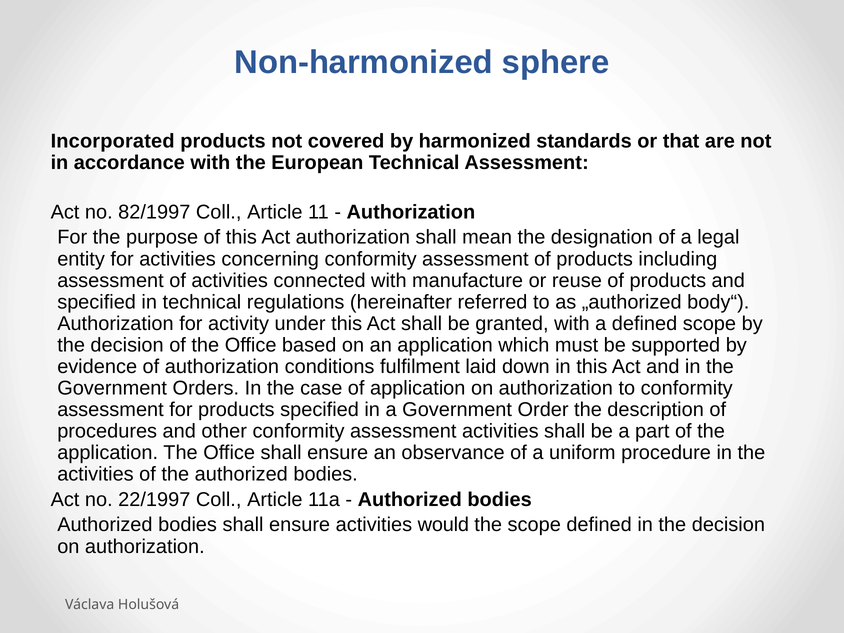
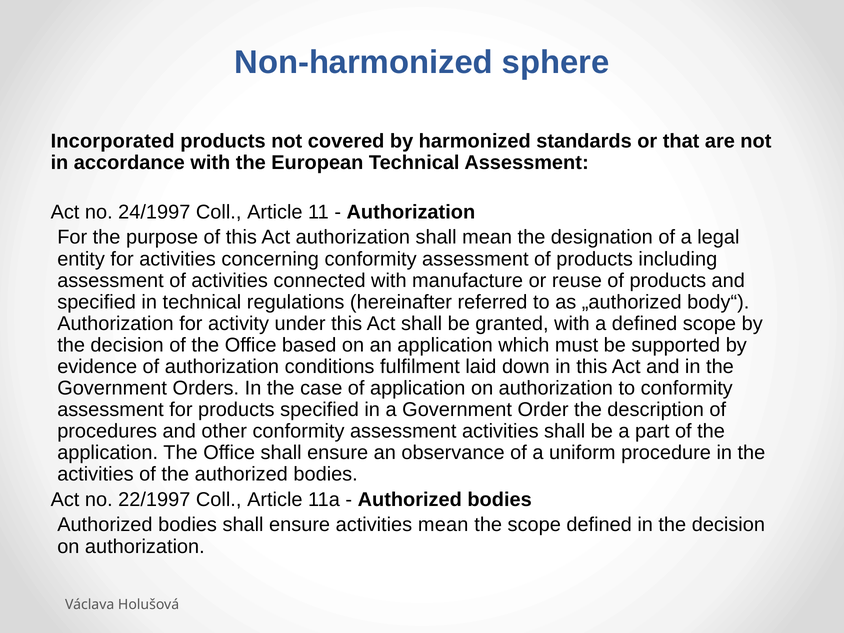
82/1997: 82/1997 -> 24/1997
activities would: would -> mean
